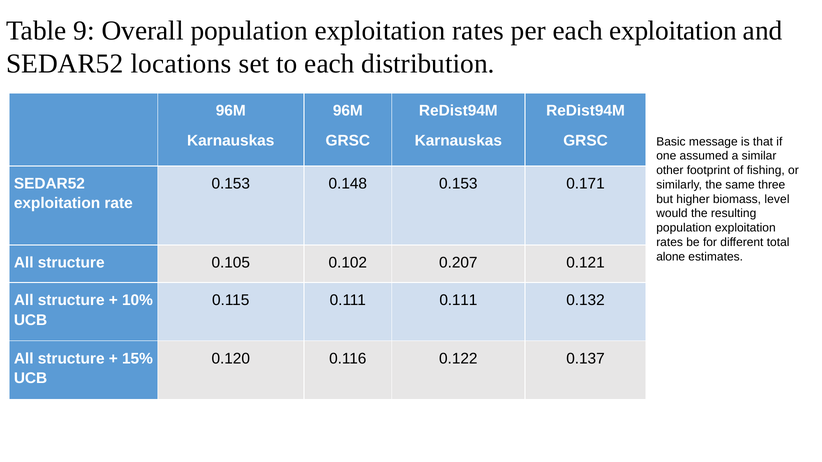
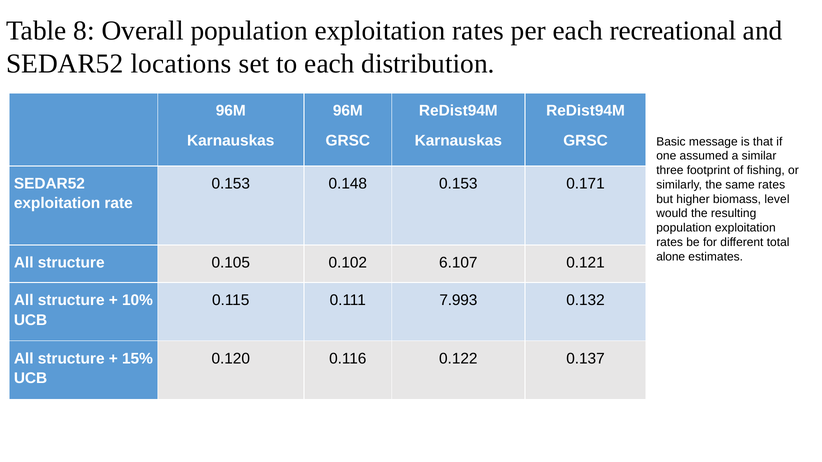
9: 9 -> 8
each exploitation: exploitation -> recreational
other: other -> three
same three: three -> rates
0.207: 0.207 -> 6.107
0.111 0.111: 0.111 -> 7.993
